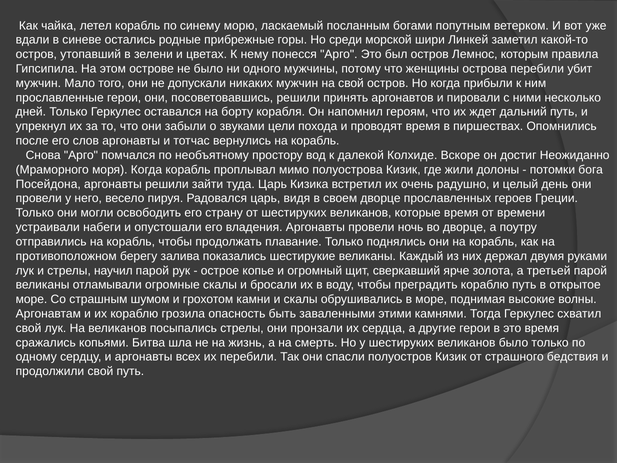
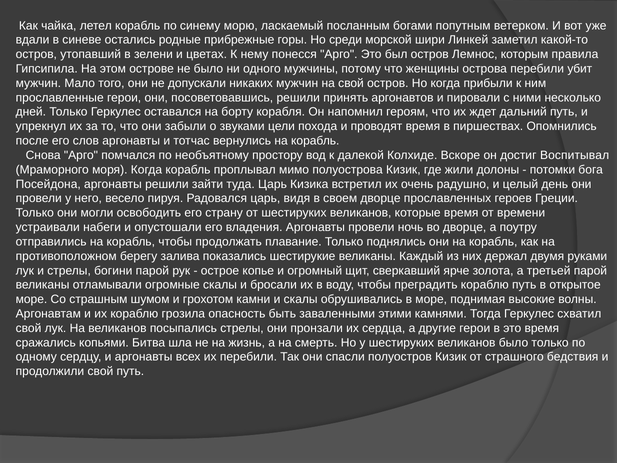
Неожиданно: Неожиданно -> Воспитывал
научил: научил -> богини
